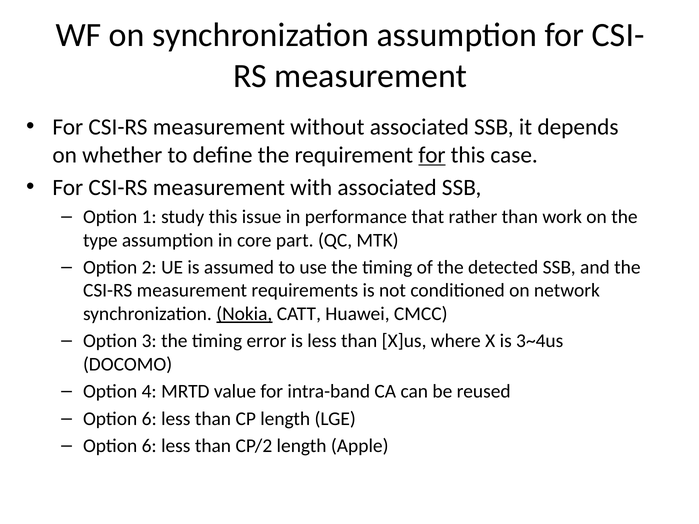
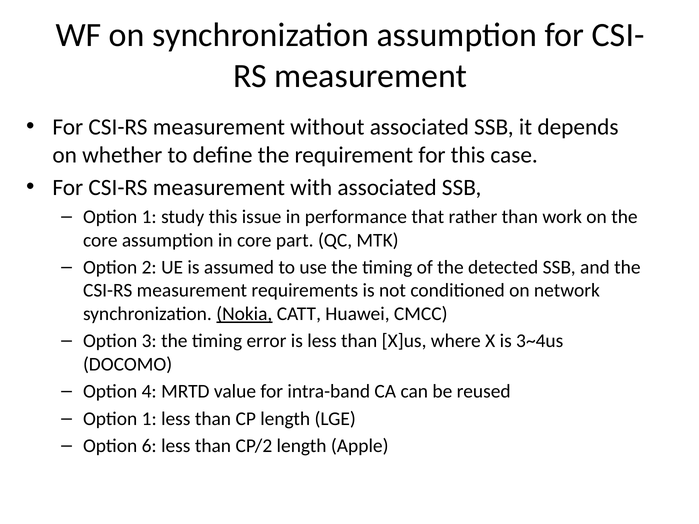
for at (432, 155) underline: present -> none
type at (100, 240): type -> core
6 at (149, 419): 6 -> 1
